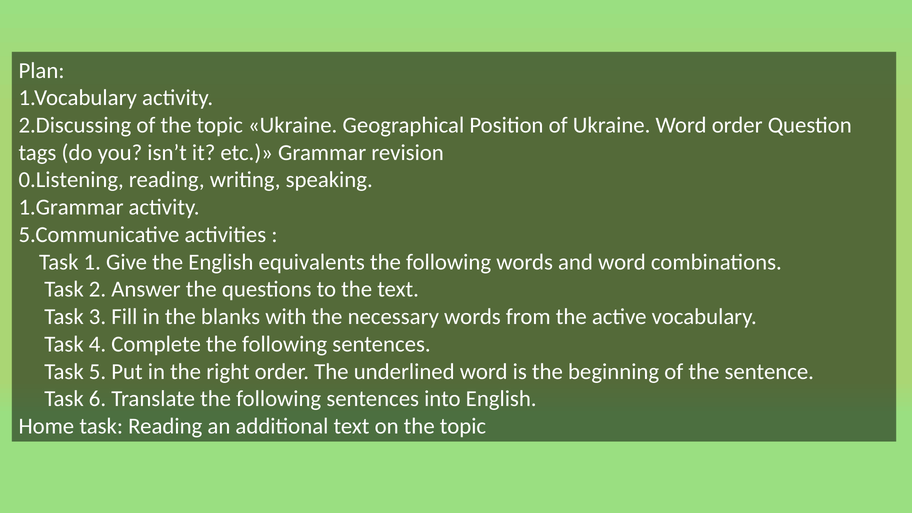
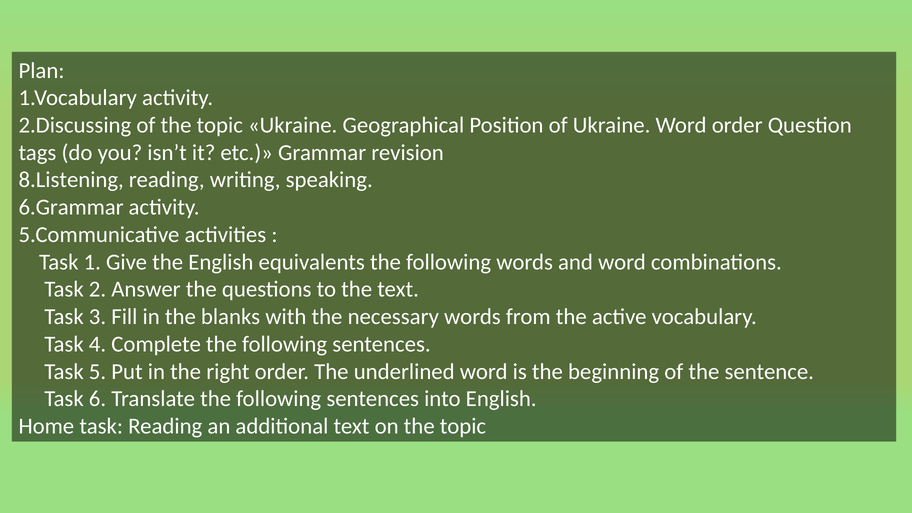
0.Listening: 0.Listening -> 8.Listening
1.Grammar: 1.Grammar -> 6.Grammar
